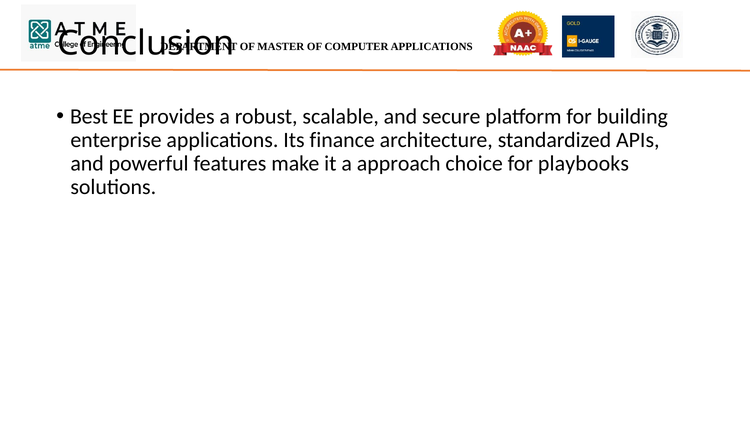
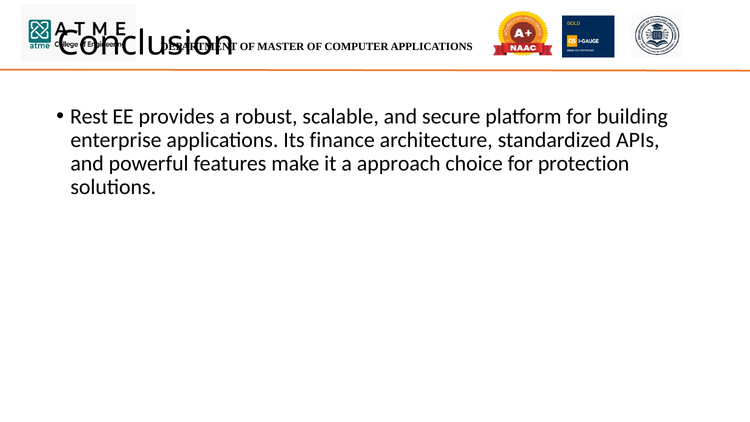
Best: Best -> Rest
playbooks: playbooks -> protection
